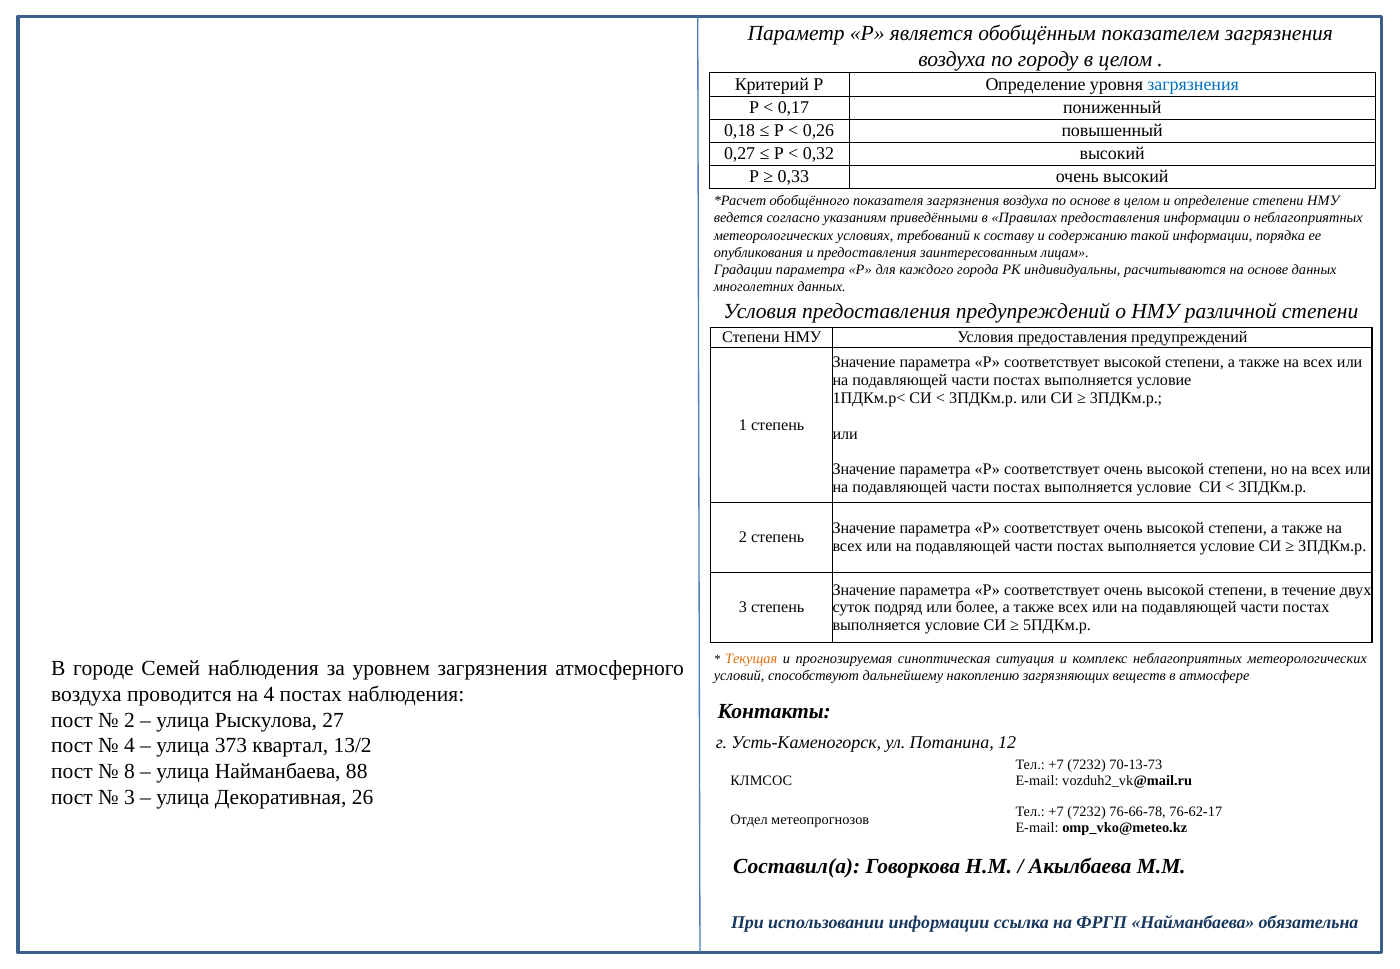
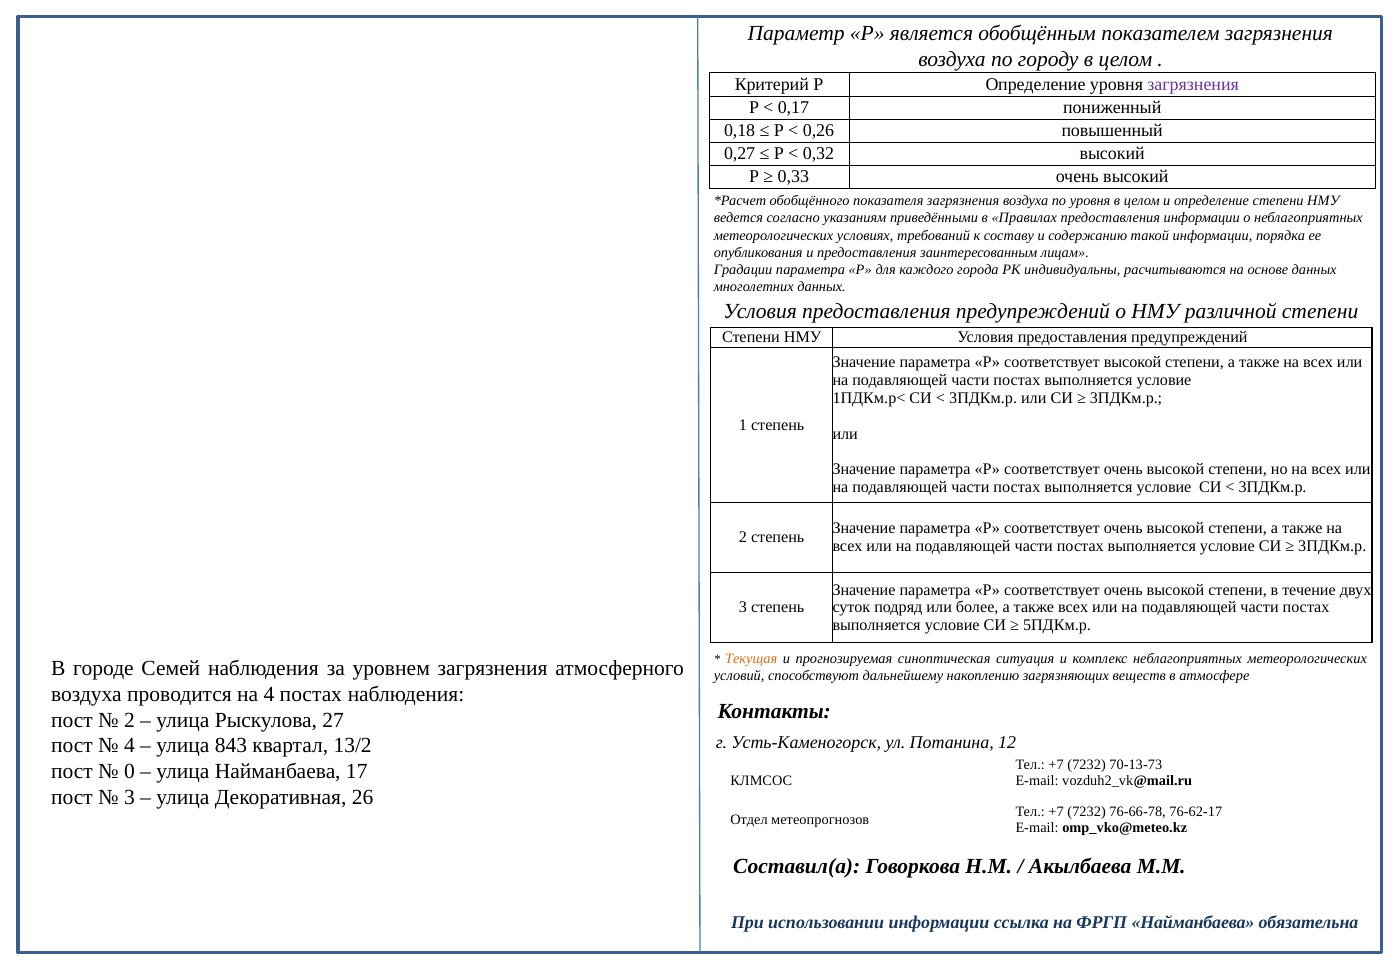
загрязнения at (1193, 84) colour: blue -> purple
по основе: основе -> уровня
373: 373 -> 843
8: 8 -> 0
88: 88 -> 17
